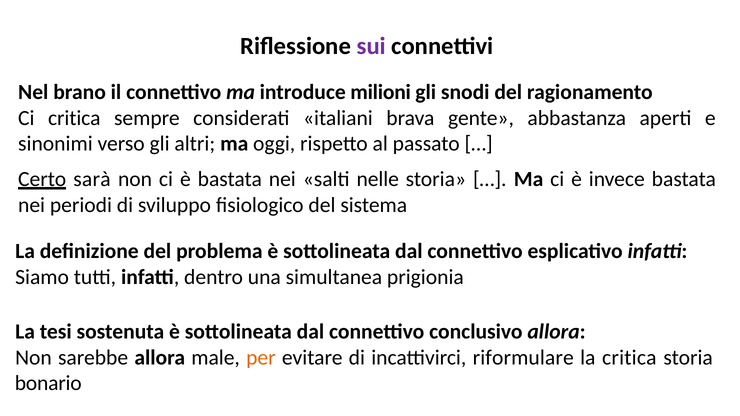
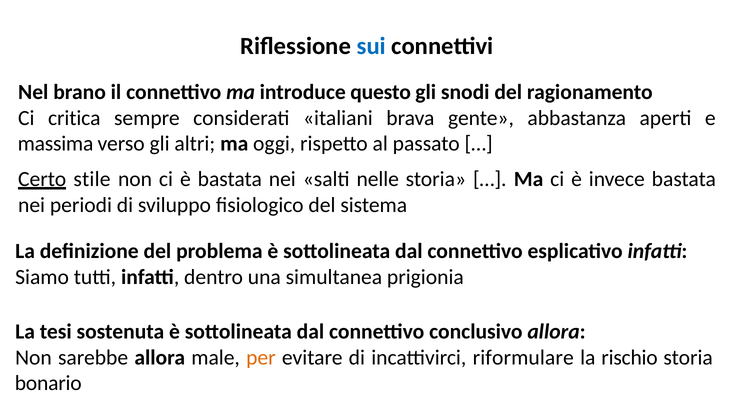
sui colour: purple -> blue
milioni: milioni -> questo
sinonimi: sinonimi -> massima
sarà: sarà -> stile
la critica: critica -> rischio
